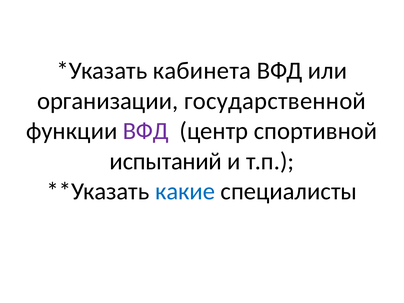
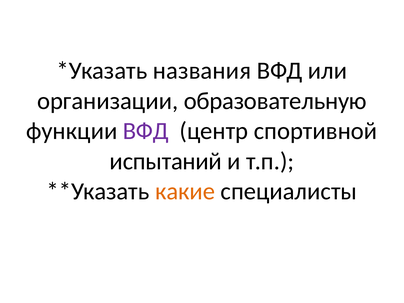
кабинета: кабинета -> названия
государственной: государственной -> образовательную
какие colour: blue -> orange
